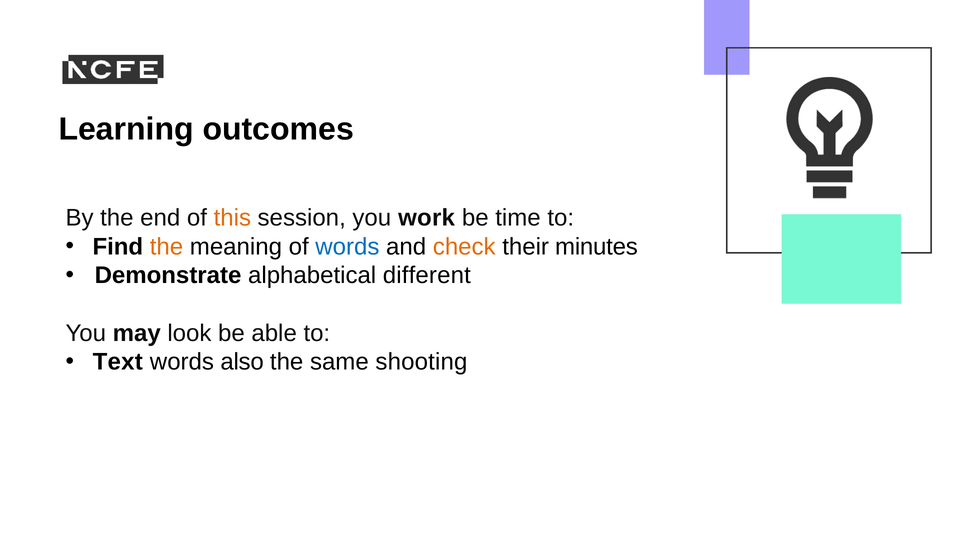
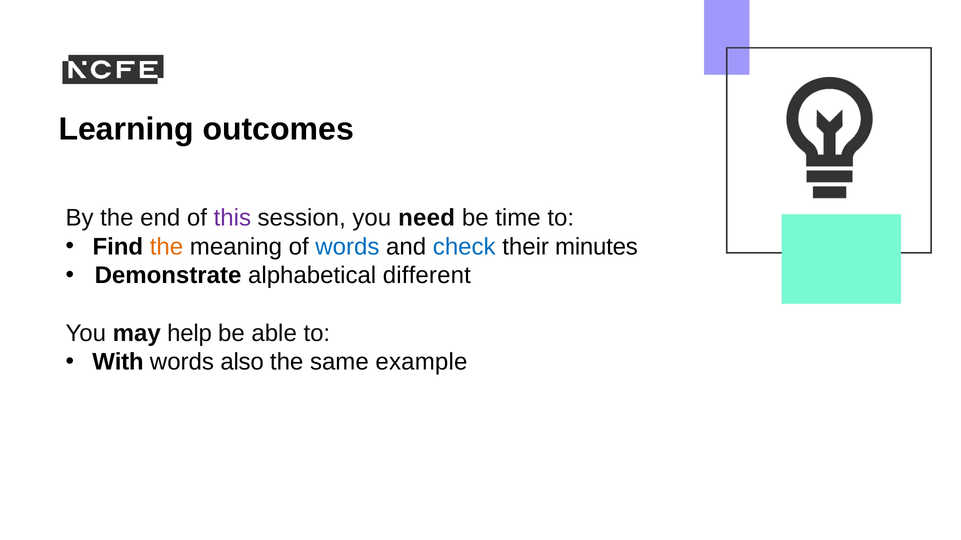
this colour: orange -> purple
work: work -> need
check colour: orange -> blue
look: look -> help
Text: Text -> With
shooting: shooting -> example
